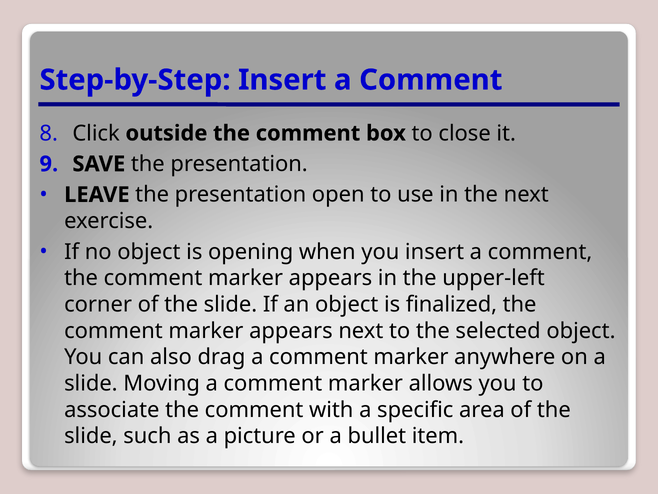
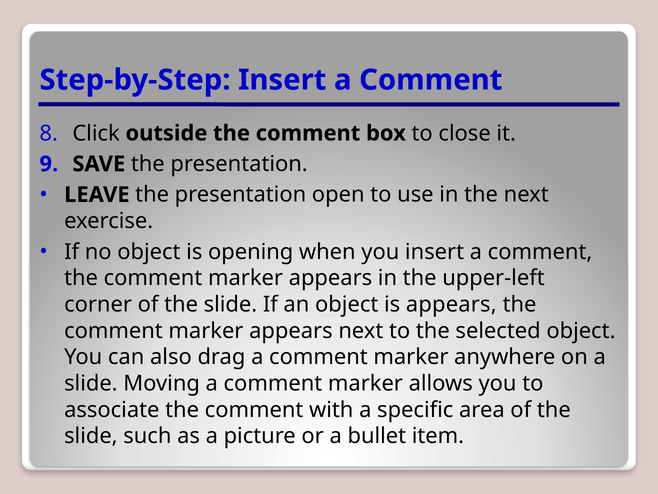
is finalized: finalized -> appears
